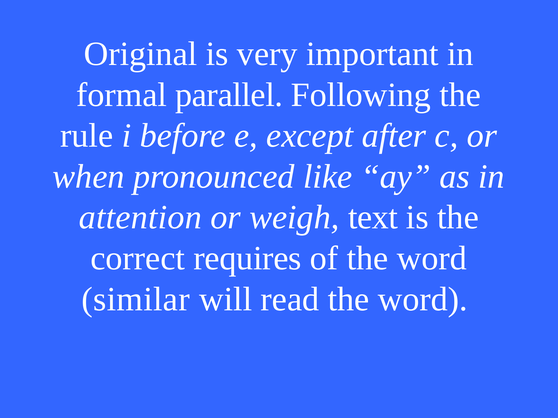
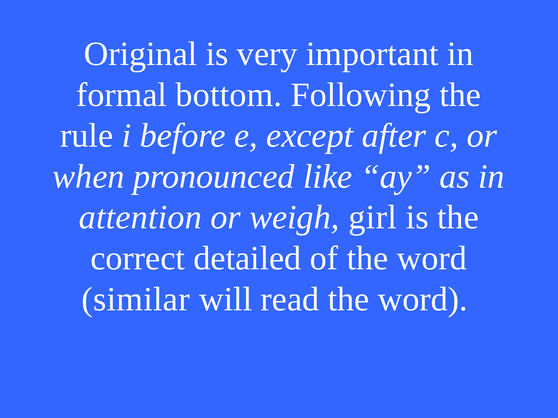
parallel: parallel -> bottom
text: text -> girl
requires: requires -> detailed
